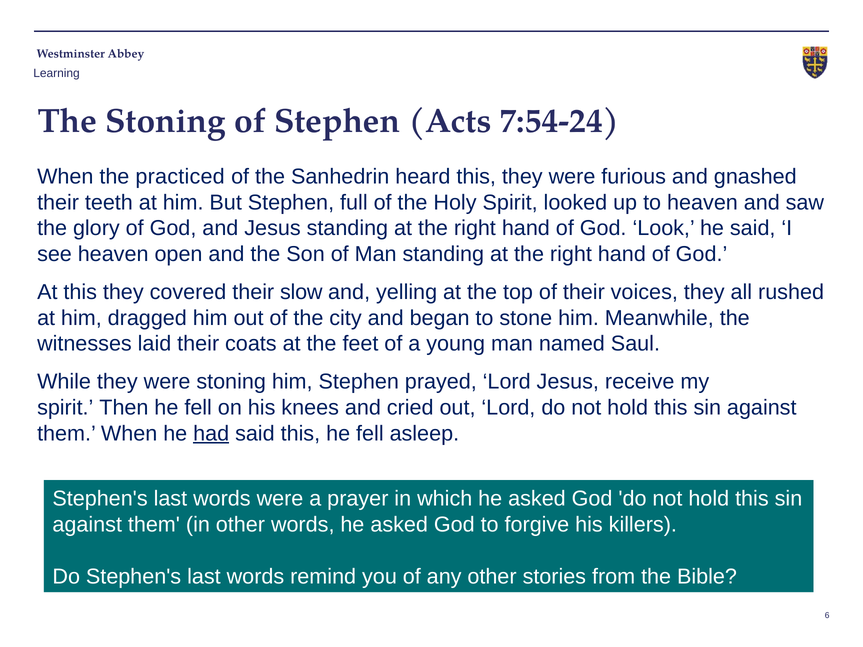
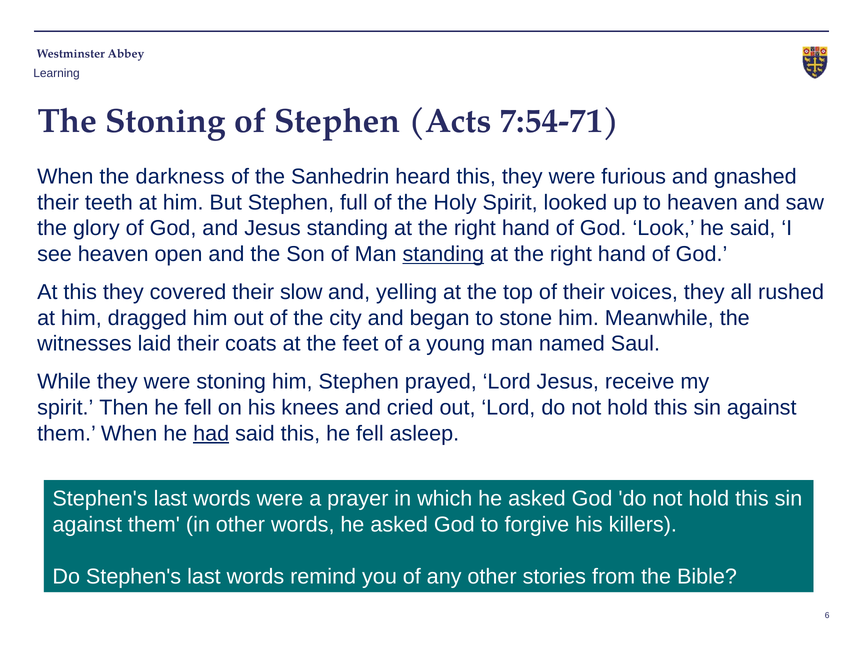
7:54-24: 7:54-24 -> 7:54-71
practiced: practiced -> darkness
standing at (443, 254) underline: none -> present
